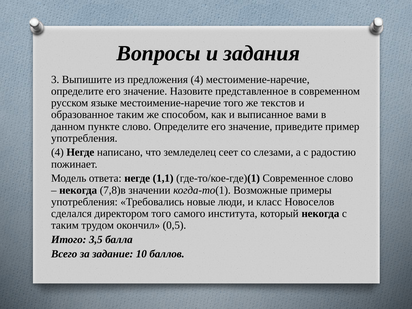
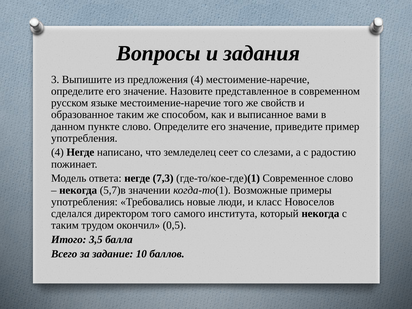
текстов: текстов -> свойств
1,1: 1,1 -> 7,3
7,8)в: 7,8)в -> 5,7)в
